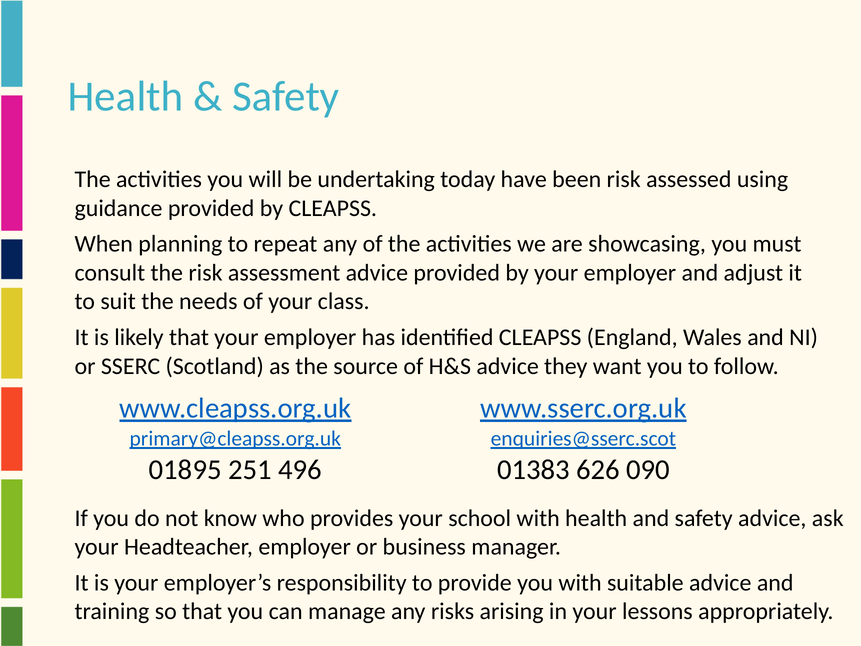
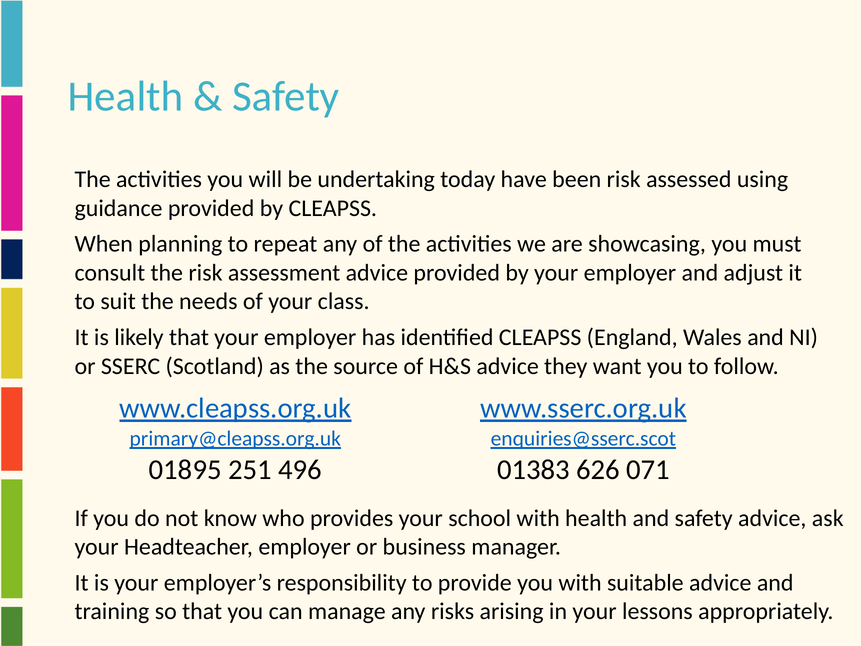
090: 090 -> 071
